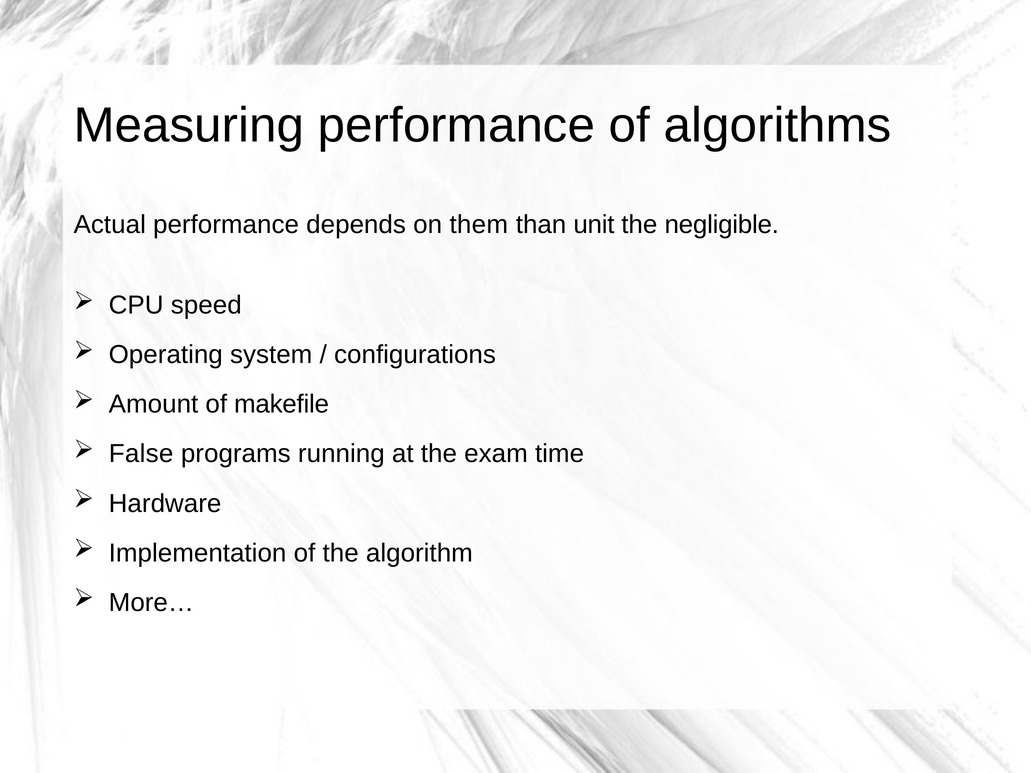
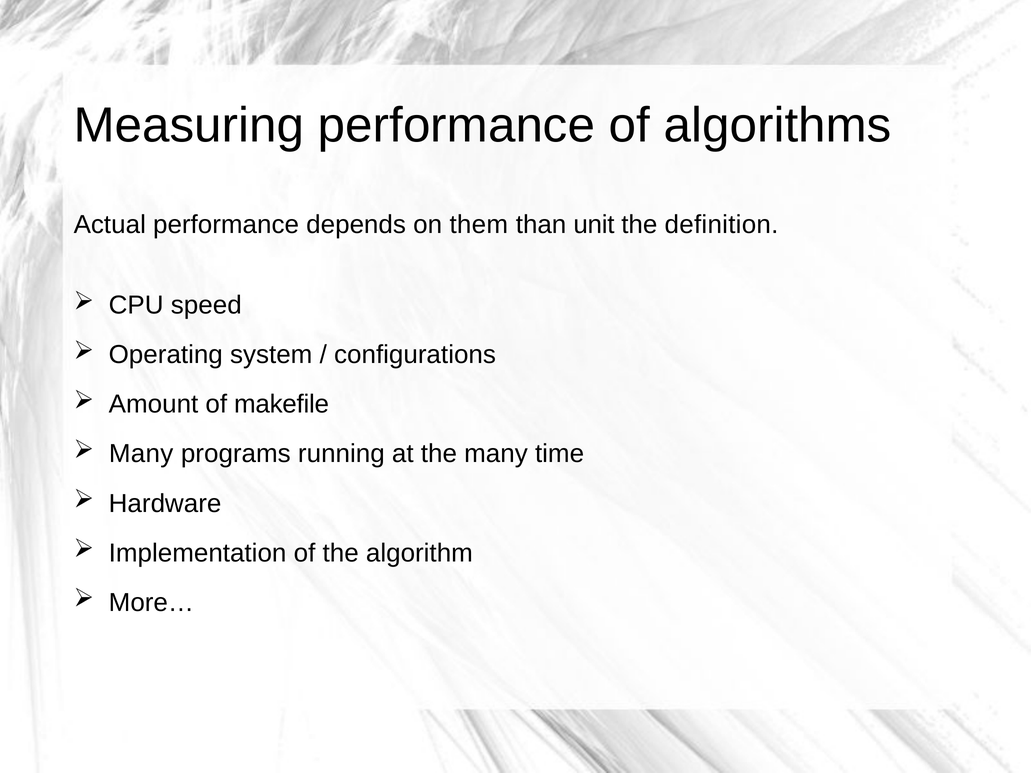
negligible: negligible -> definition
False at (141, 454): False -> Many
the exam: exam -> many
